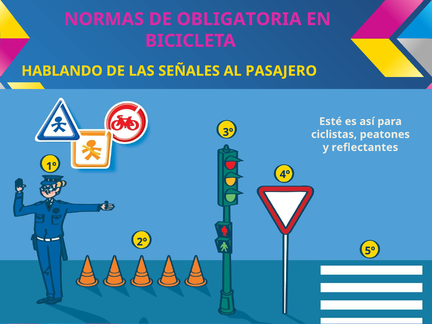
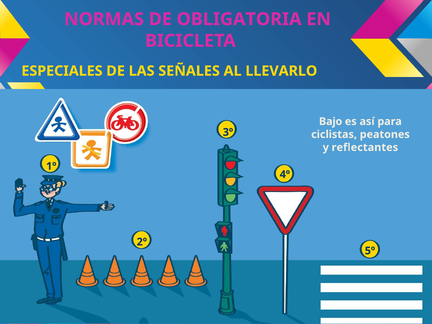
HABLANDO: HABLANDO -> ESPECIALES
PASAJERO: PASAJERO -> LLEVARLO
Esté: Esté -> Bajo
